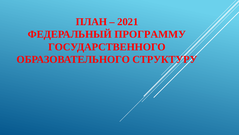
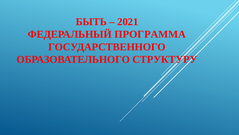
ПЛАН: ПЛАН -> БЫТЬ
ПРОГРАММУ: ПРОГРАММУ -> ПРОГРАММА
